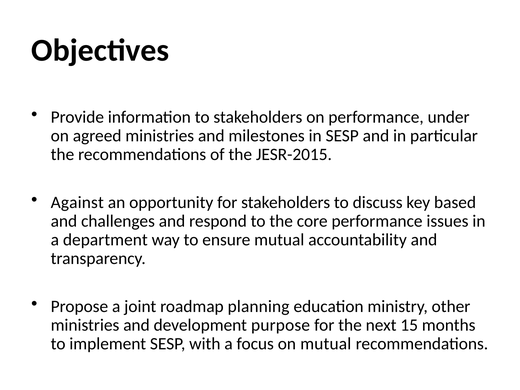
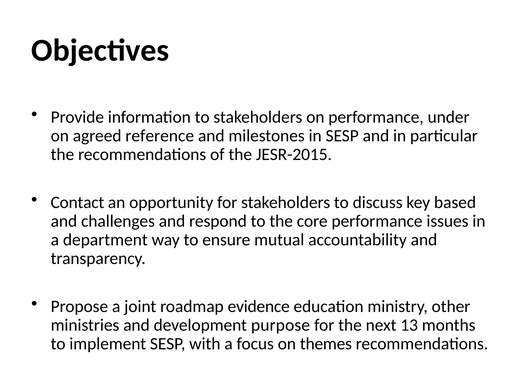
agreed ministries: ministries -> reference
Against: Against -> Contact
planning: planning -> evidence
15: 15 -> 13
on mutual: mutual -> themes
